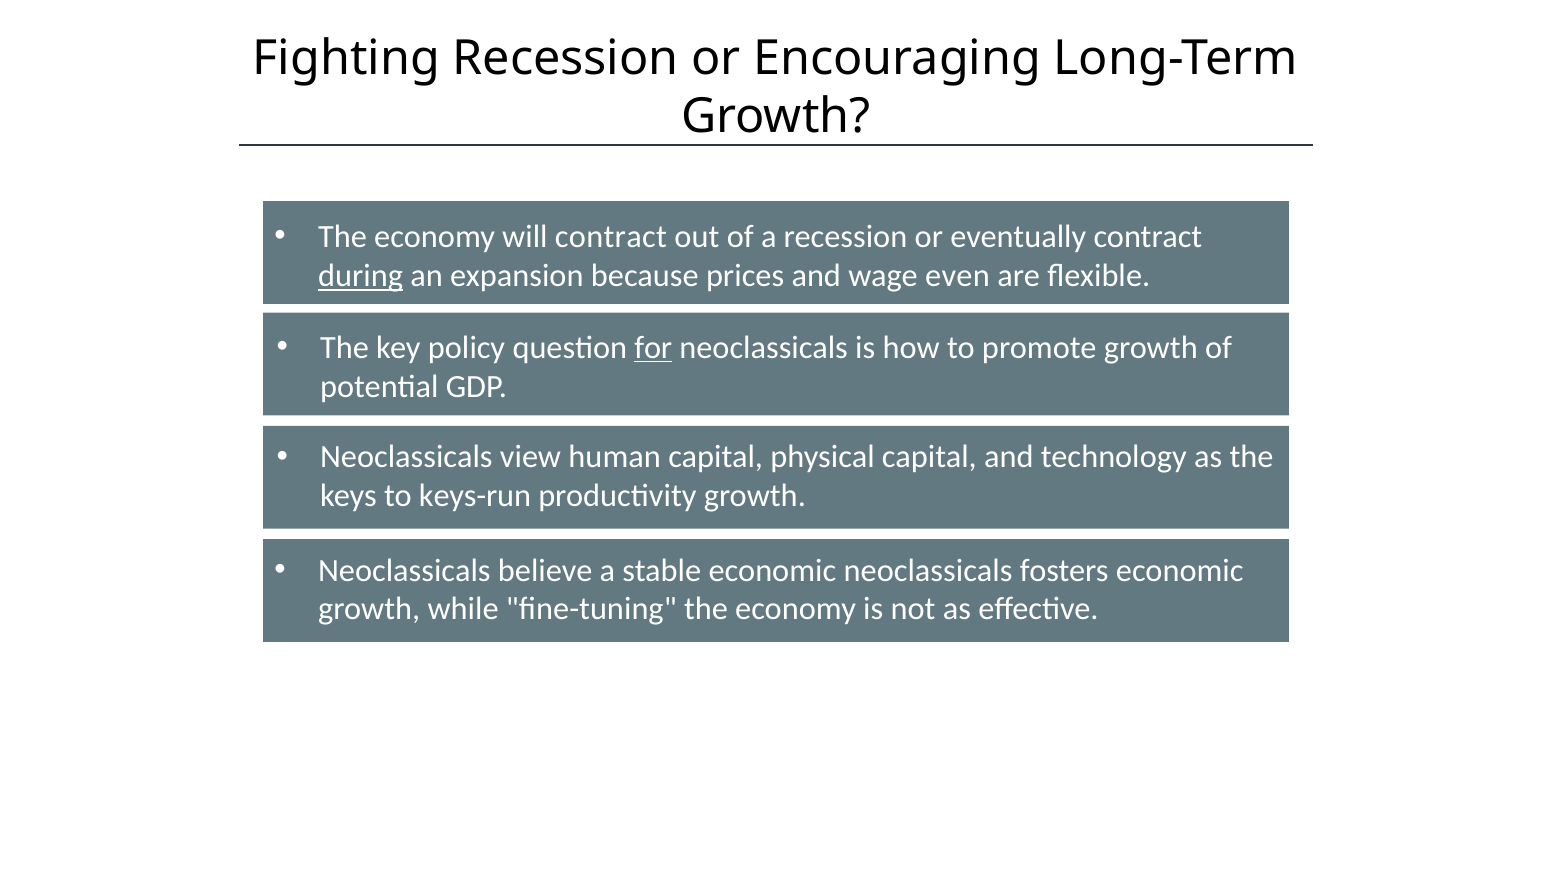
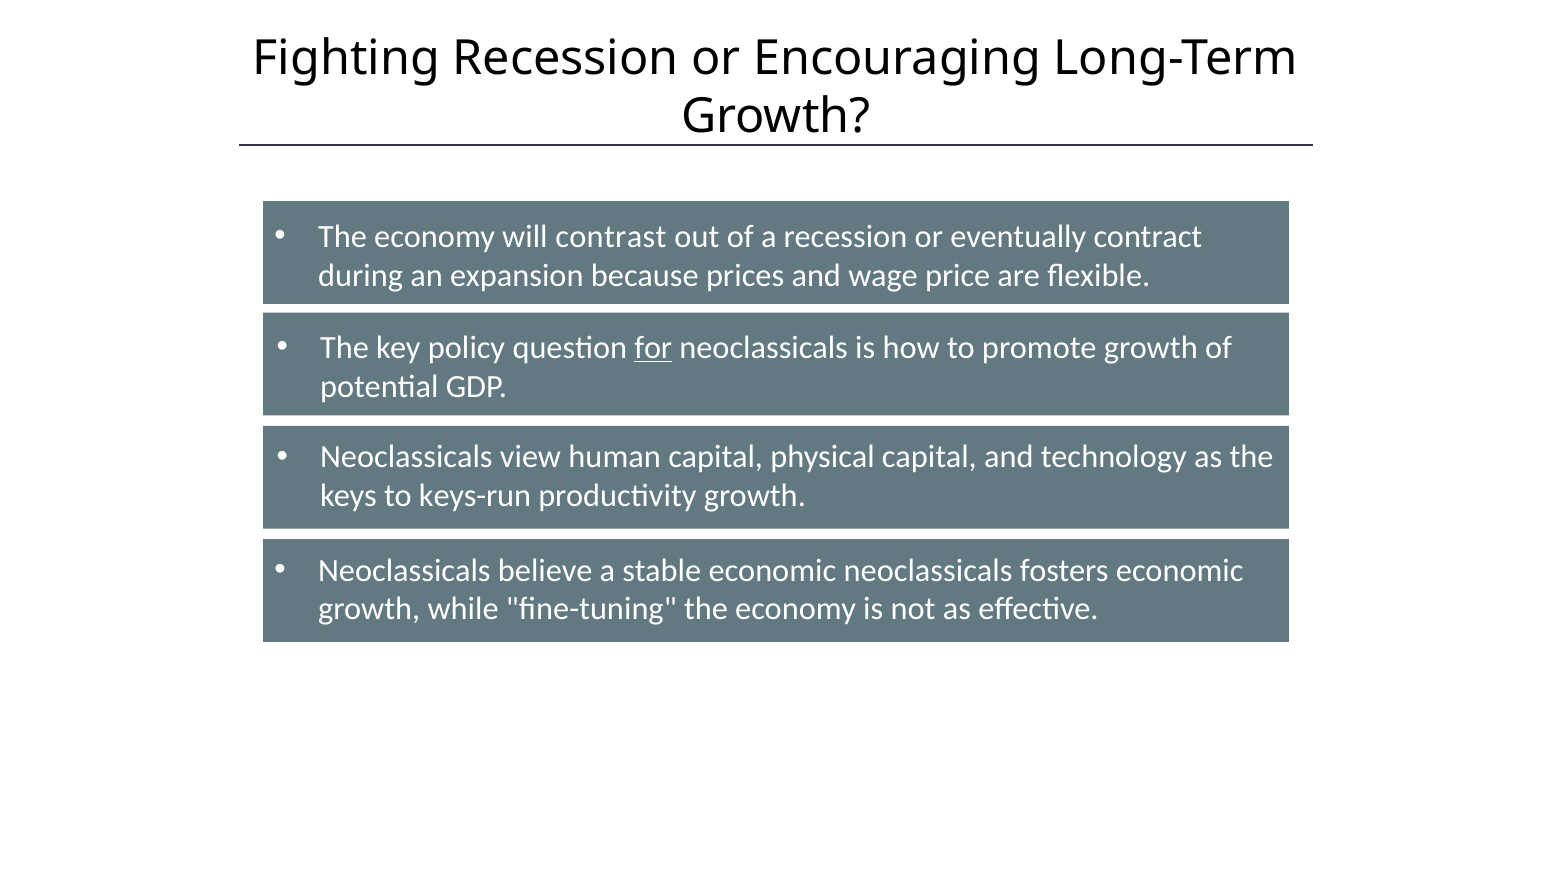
will contract: contract -> contrast
during underline: present -> none
even: even -> price
